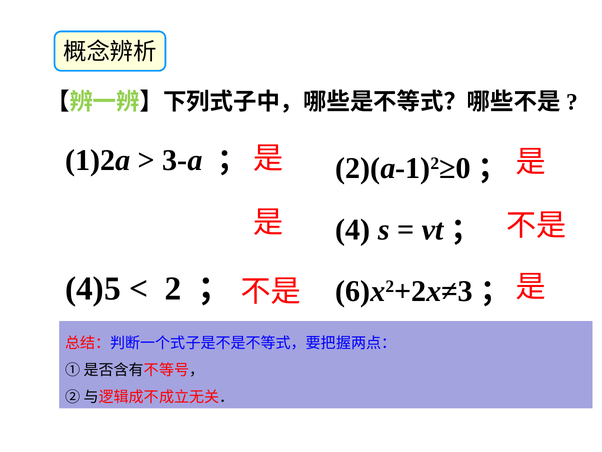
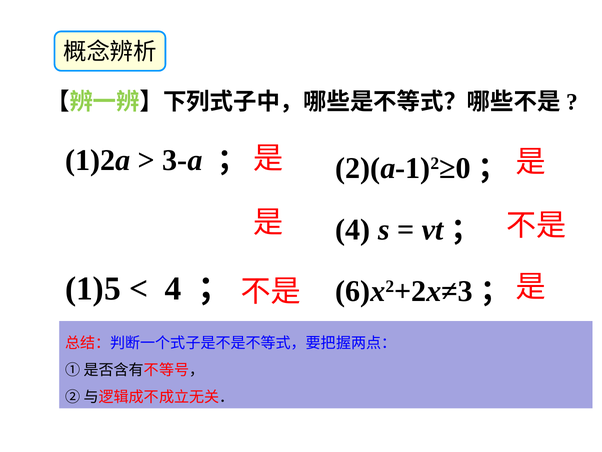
4)5: 4)5 -> 1)5
2 at (173, 288): 2 -> 4
